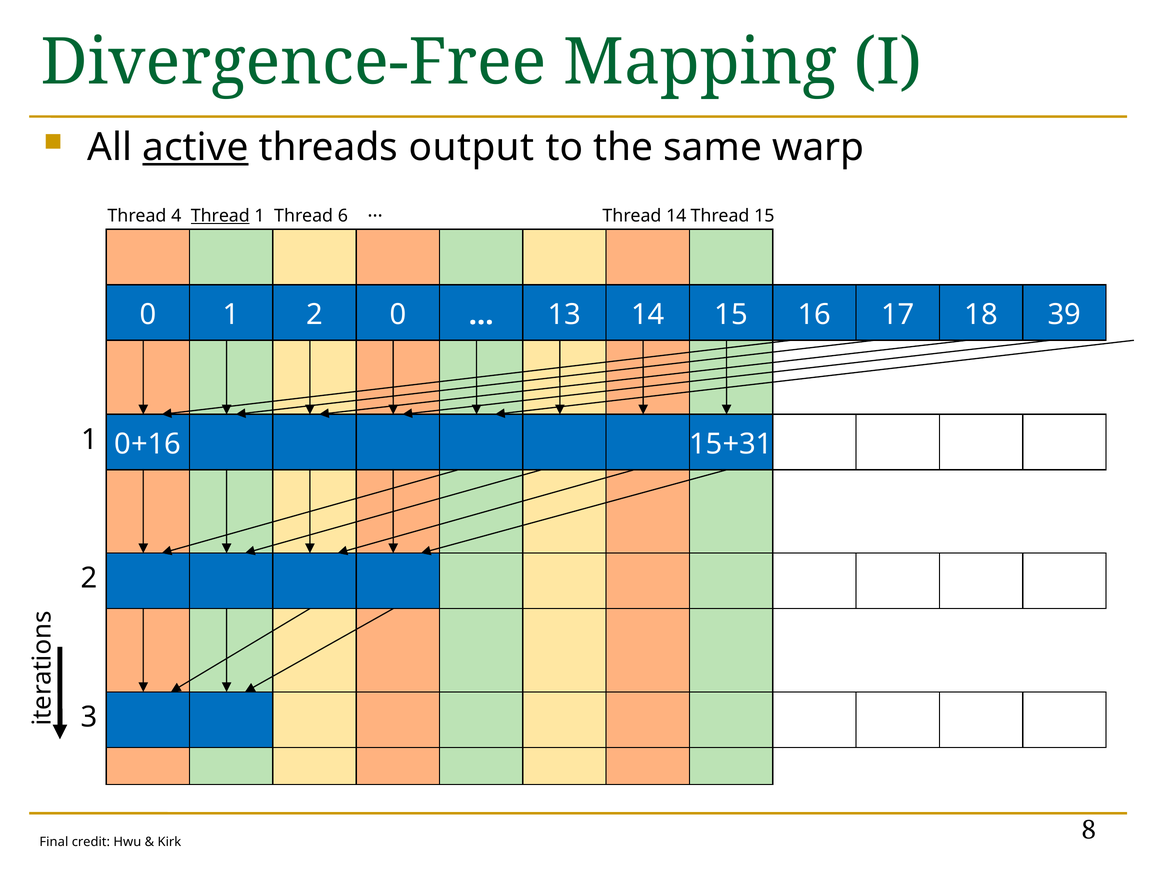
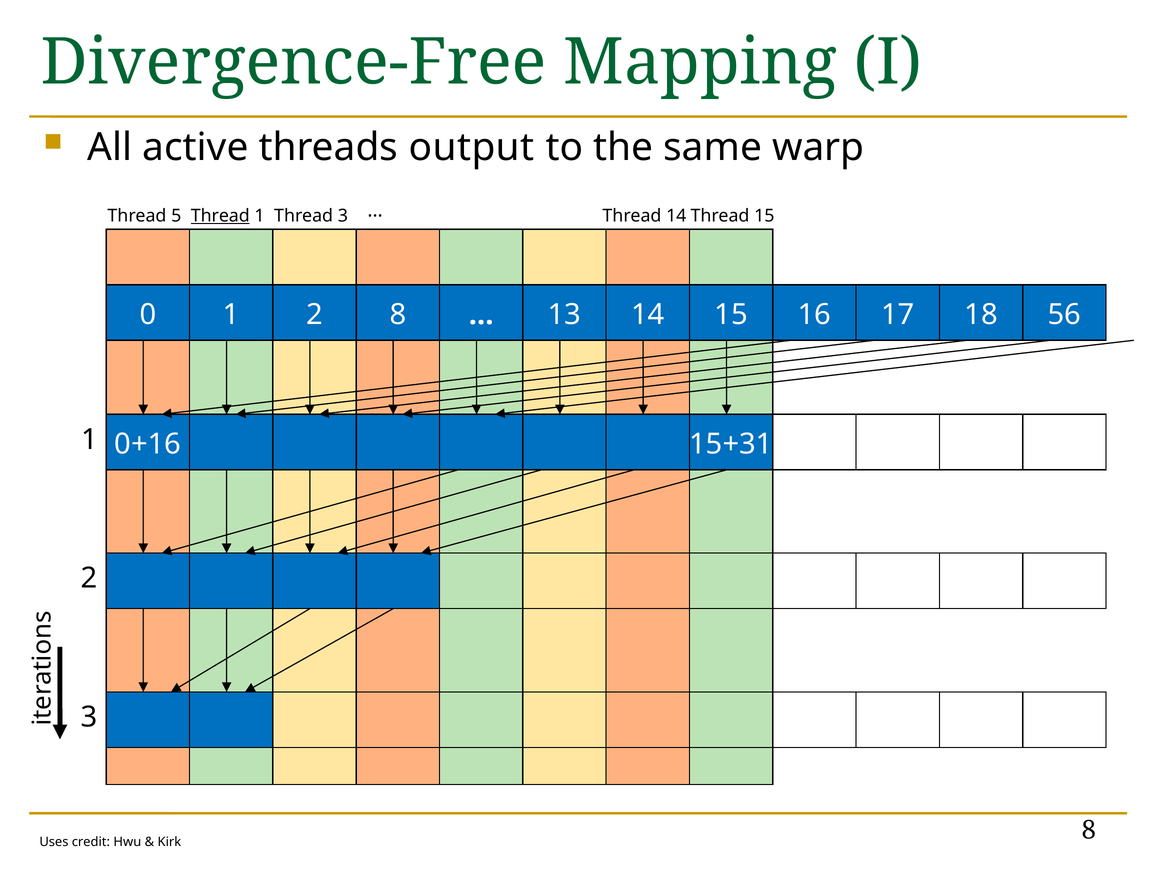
active underline: present -> none
4: 4 -> 5
Thread 6: 6 -> 3
2 0: 0 -> 8
39: 39 -> 56
Final: Final -> Uses
